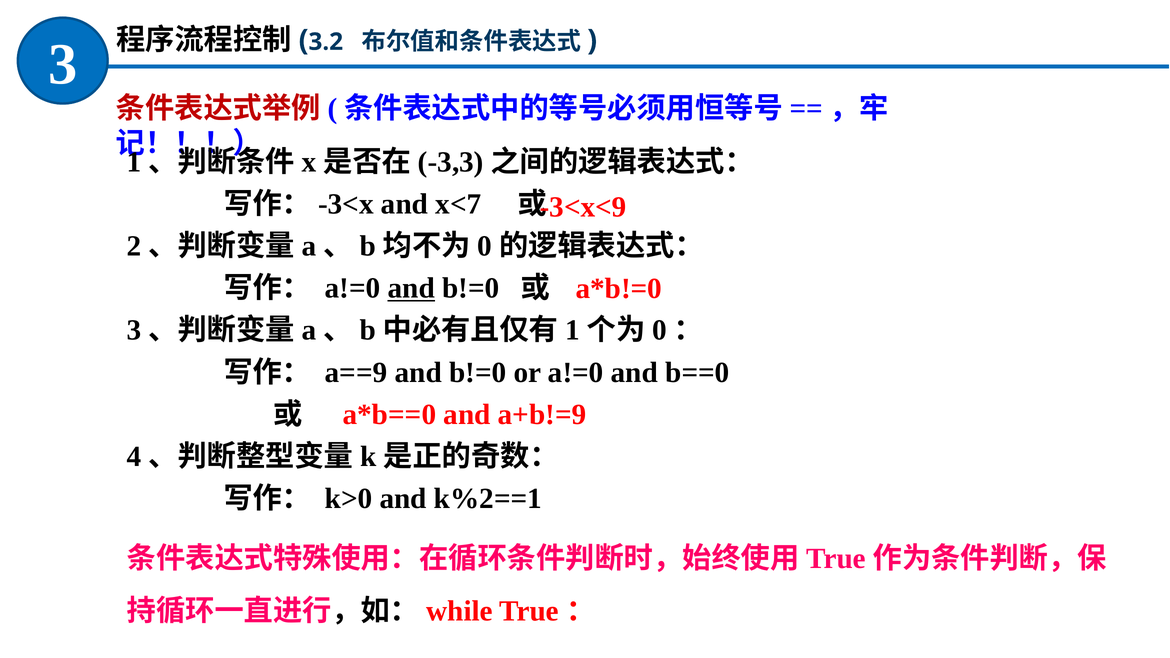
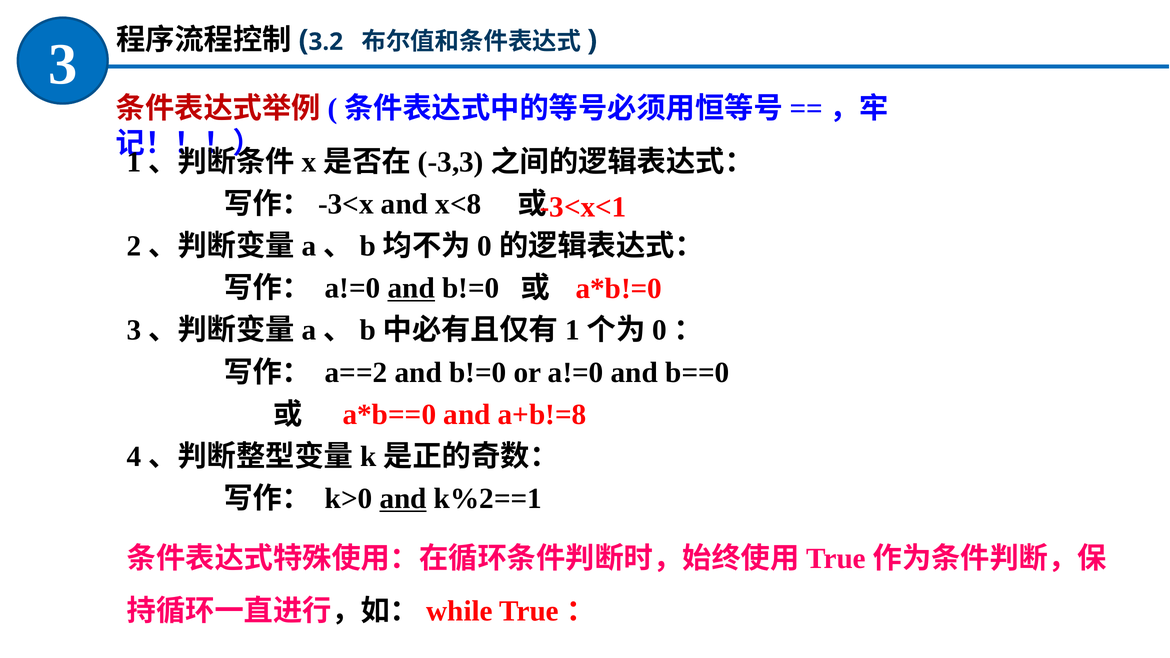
x<7: x<7 -> x<8
-3<x<9: -3<x<9 -> -3<x<1
a==9: a==9 -> a==2
a+b!=9: a+b!=9 -> a+b!=8
and at (403, 499) underline: none -> present
